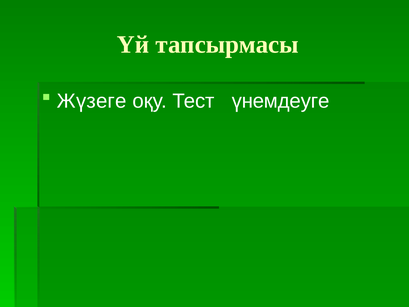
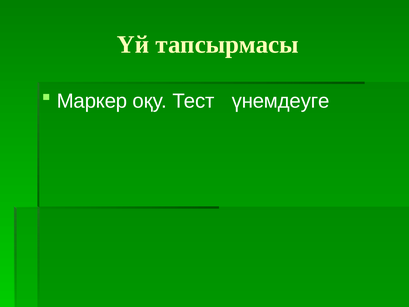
Жүзеге: Жүзеге -> Маркер
